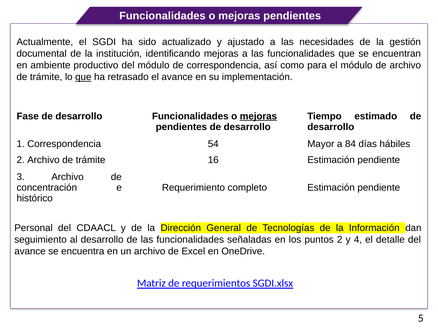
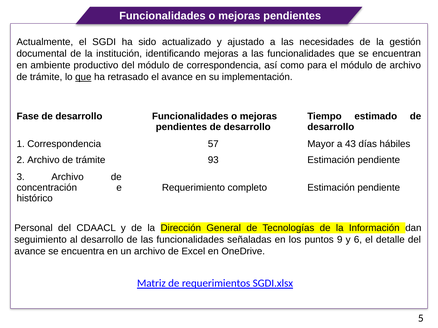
mejoras at (258, 116) underline: present -> none
54: 54 -> 57
84: 84 -> 43
16: 16 -> 93
puntos 2: 2 -> 9
4: 4 -> 6
